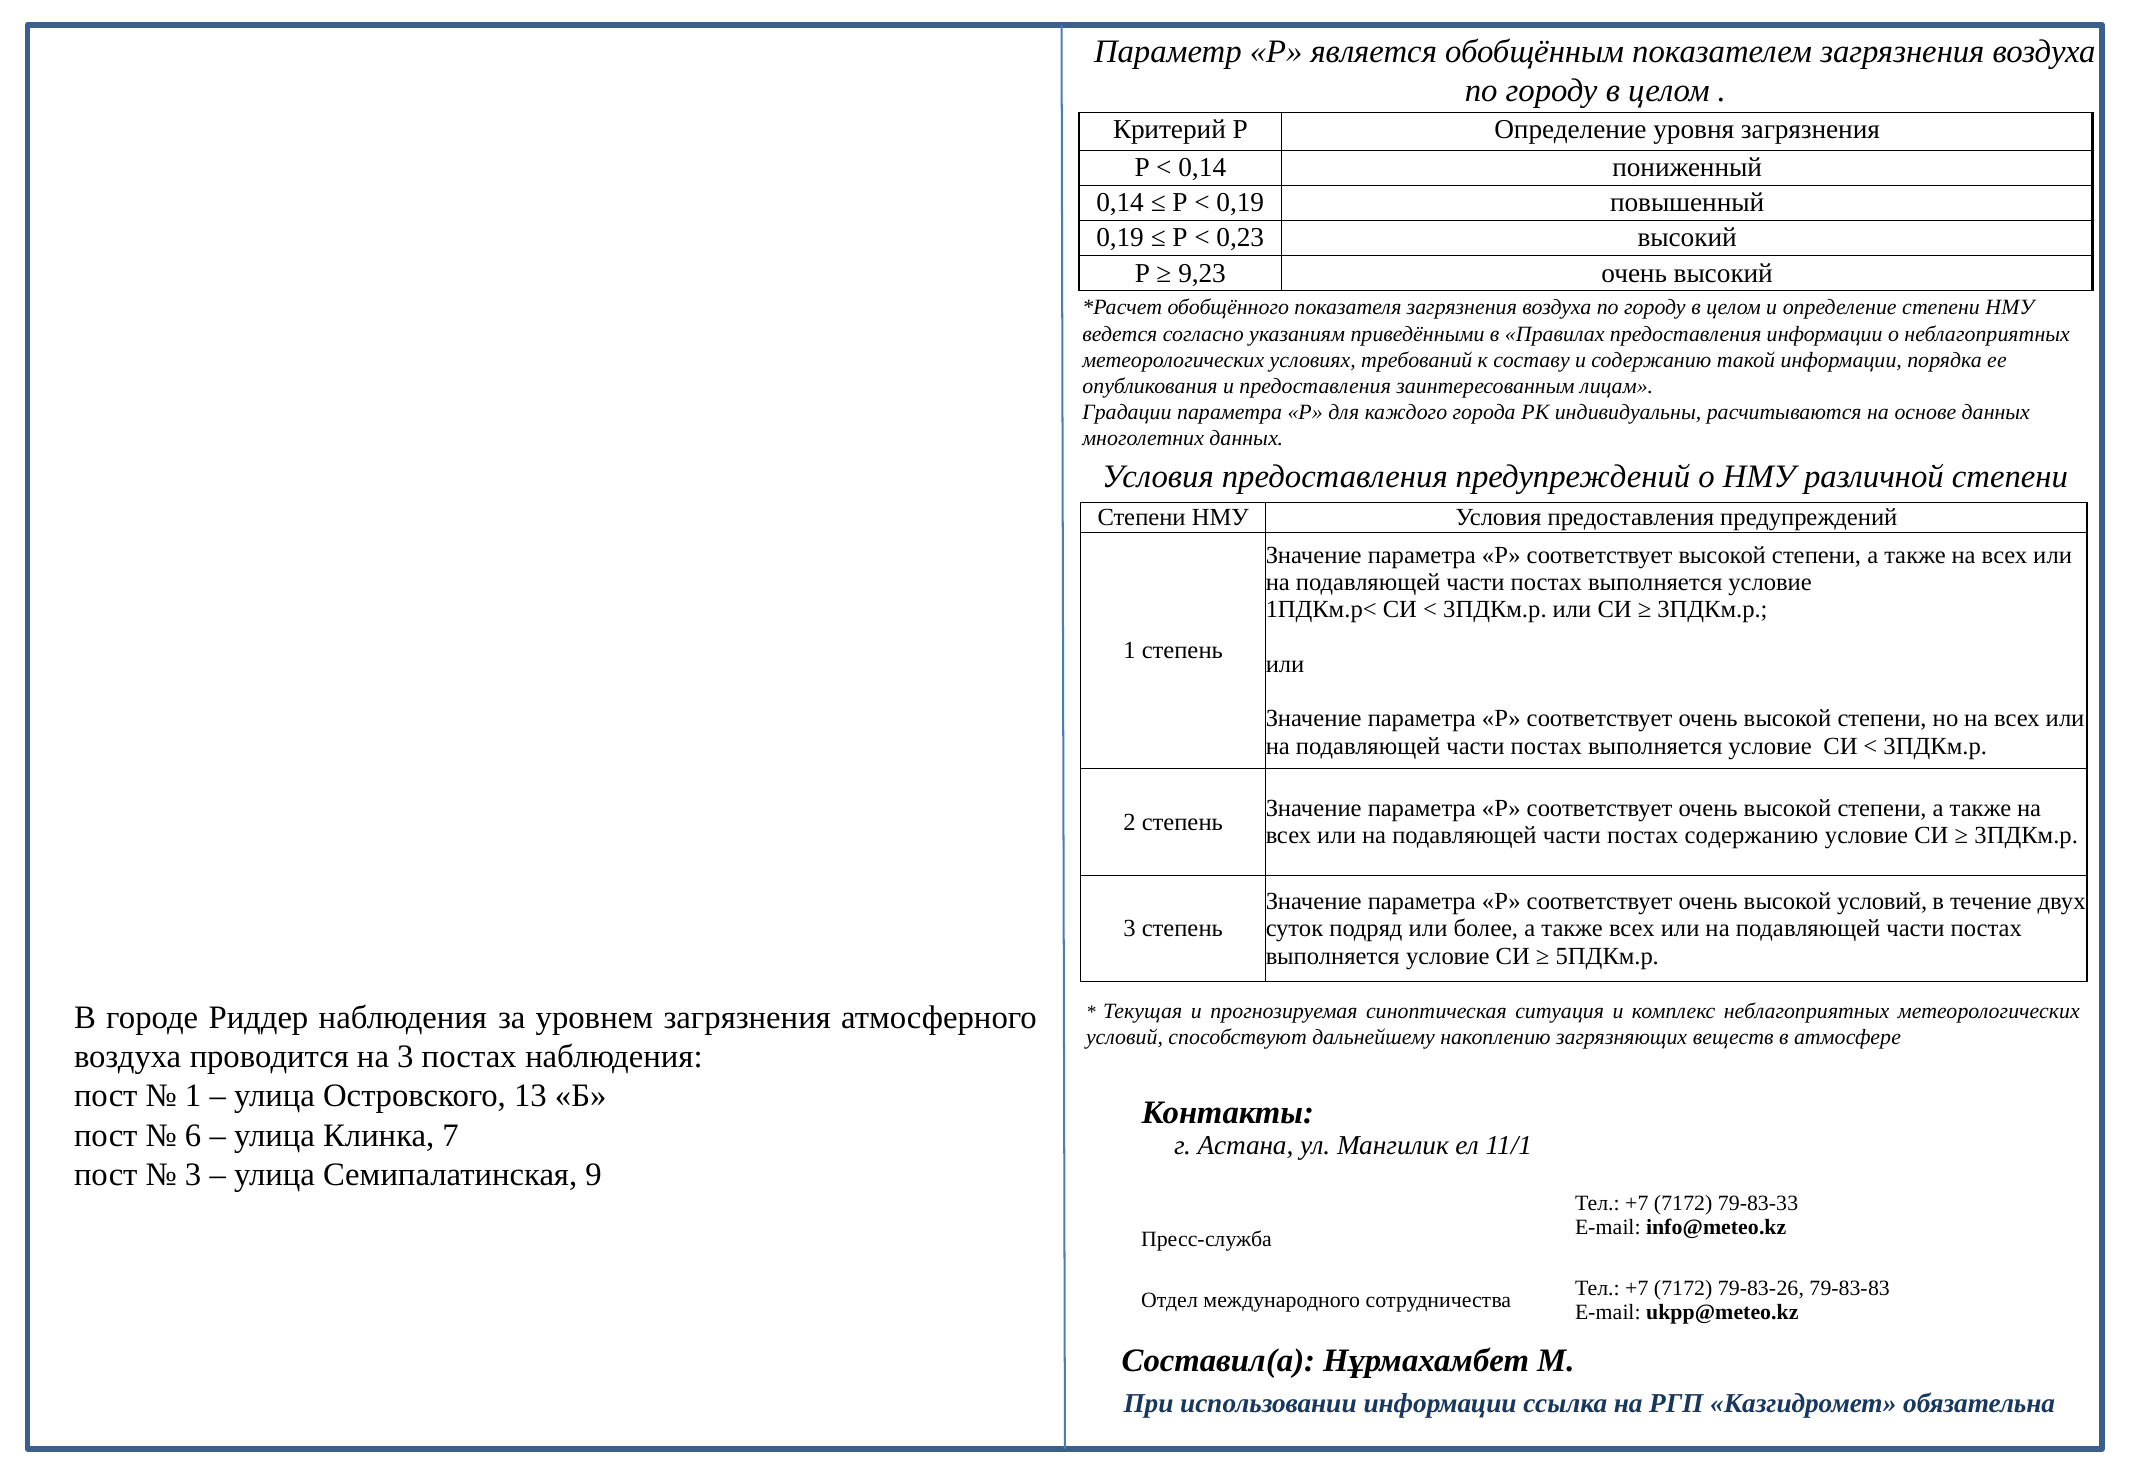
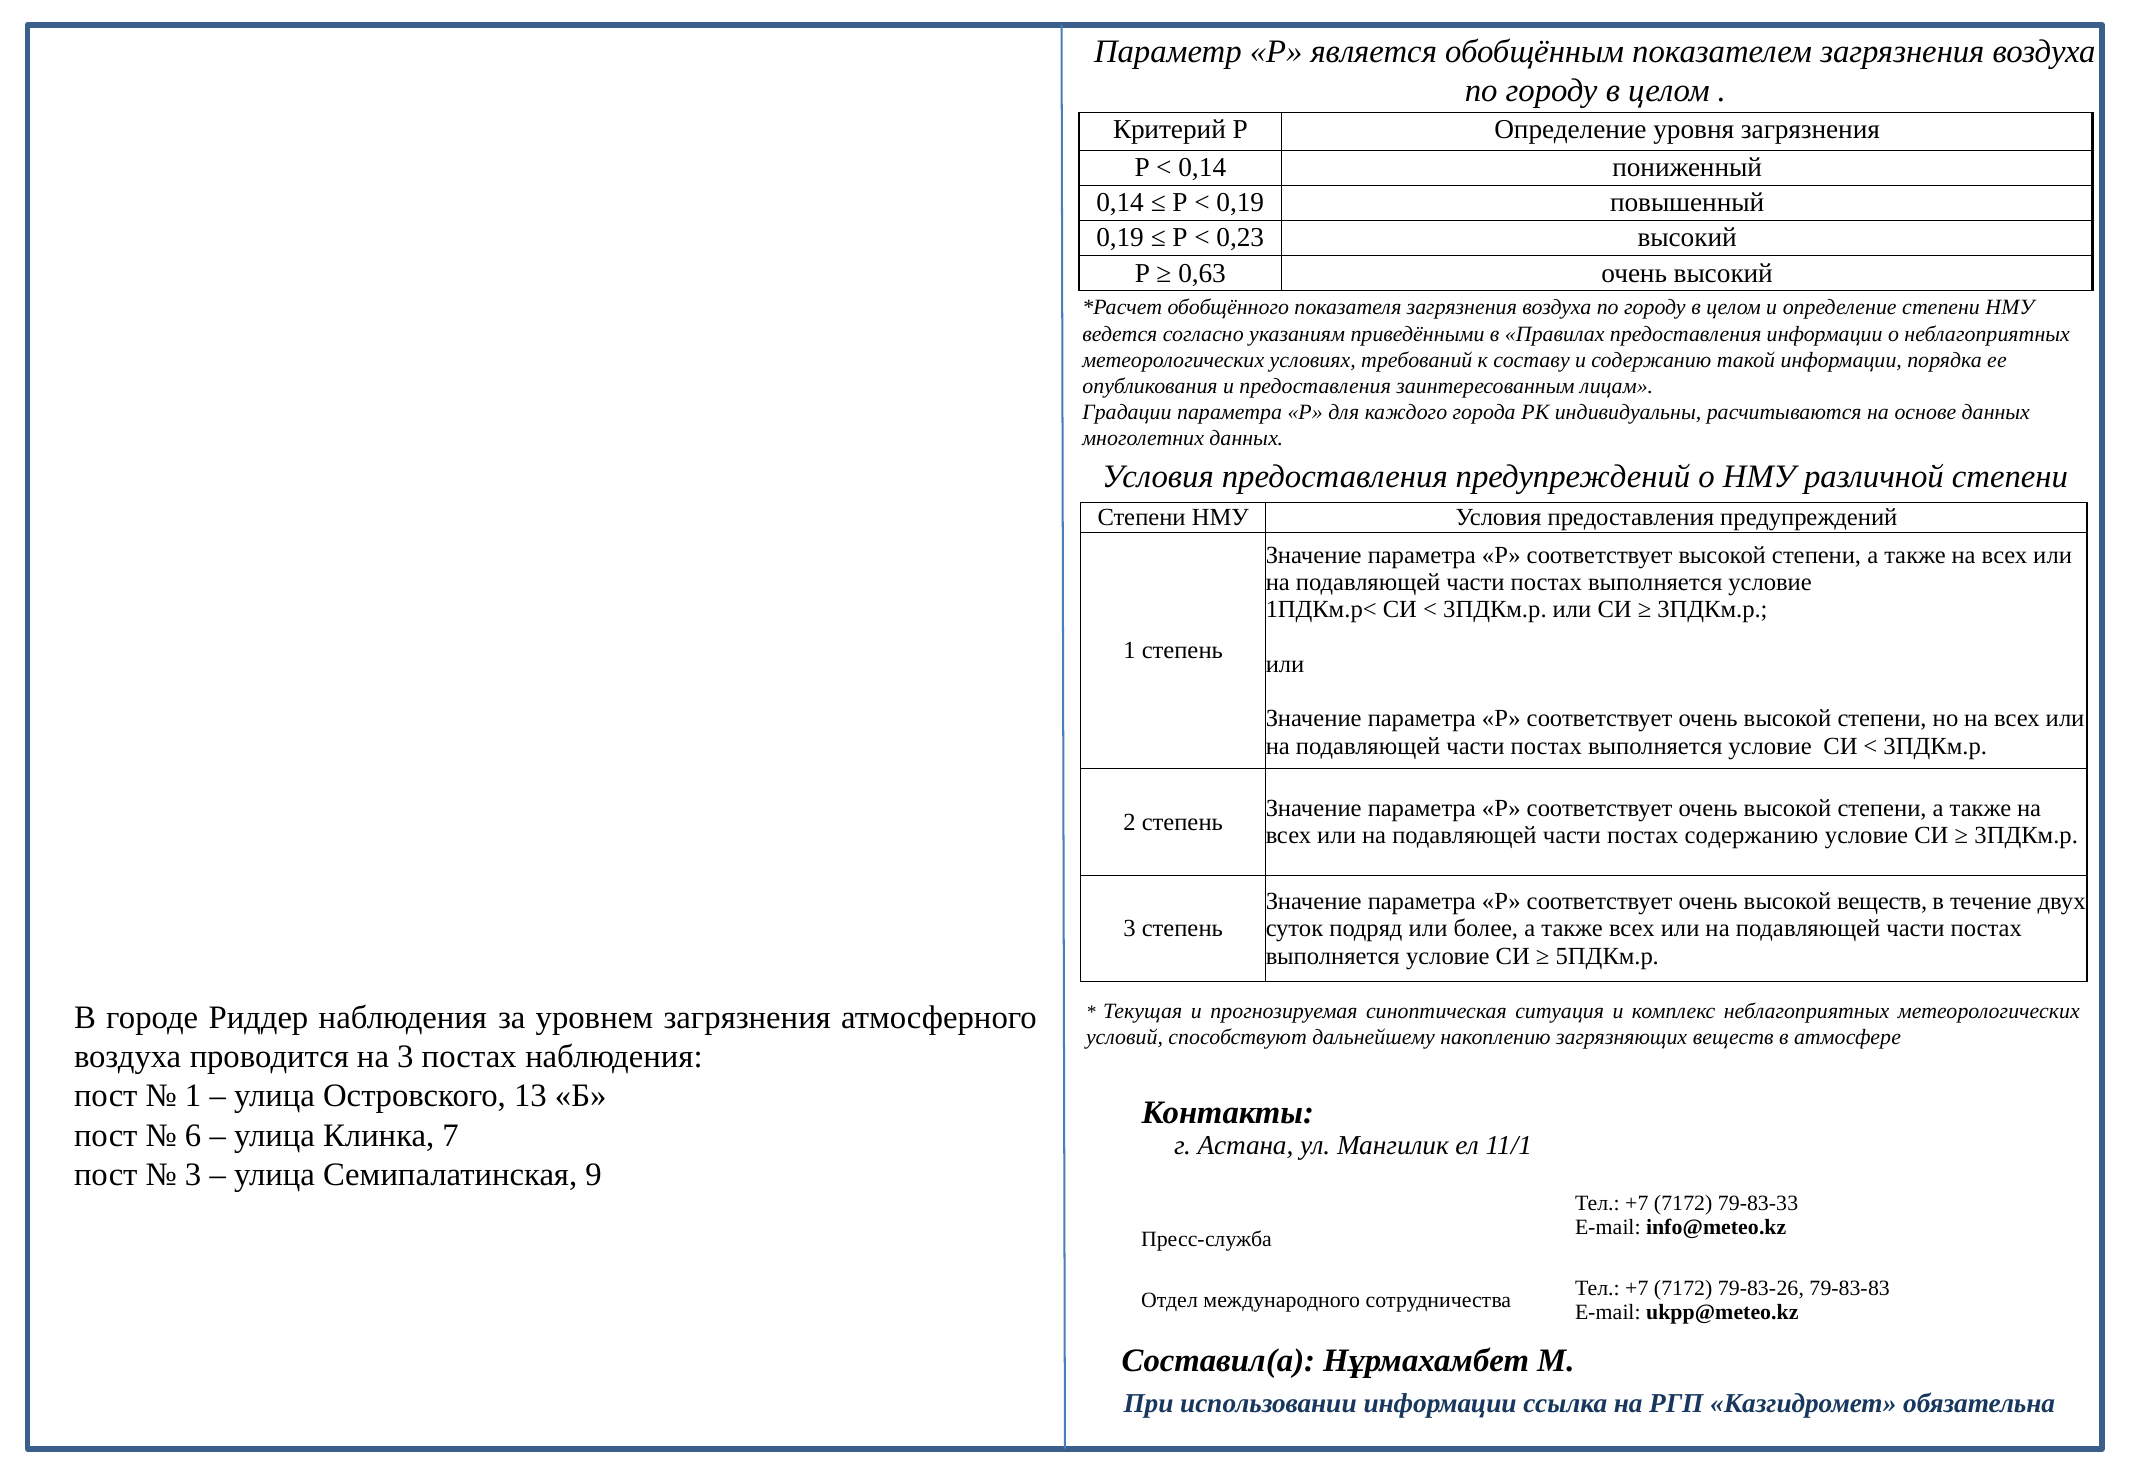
9,23: 9,23 -> 0,63
высокой условий: условий -> веществ
